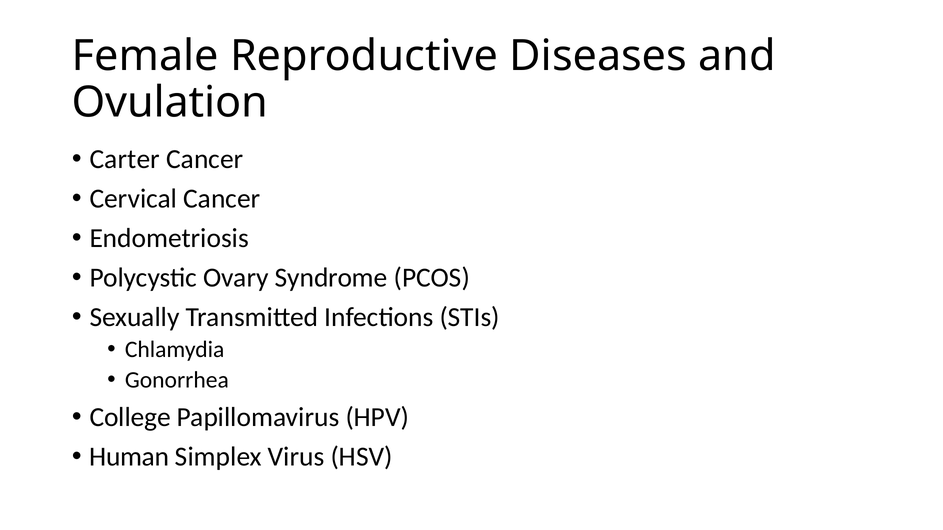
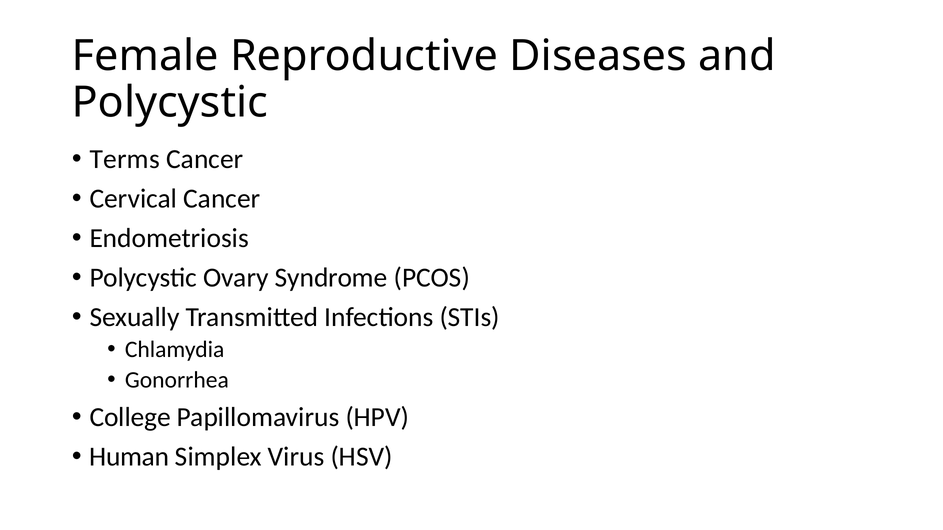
Ovulation at (170, 103): Ovulation -> Polycystic
Carter: Carter -> Terms
